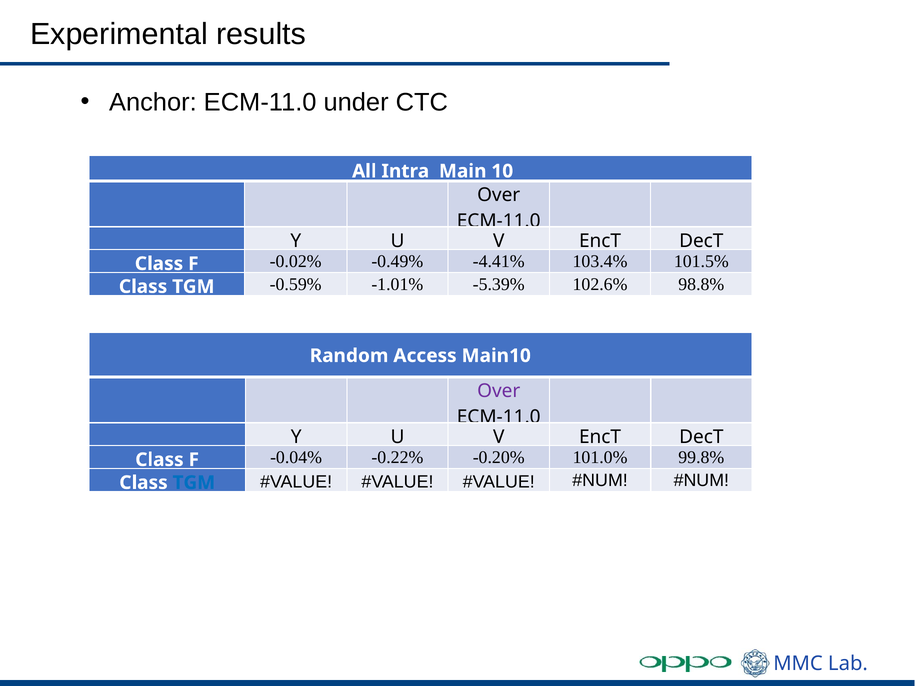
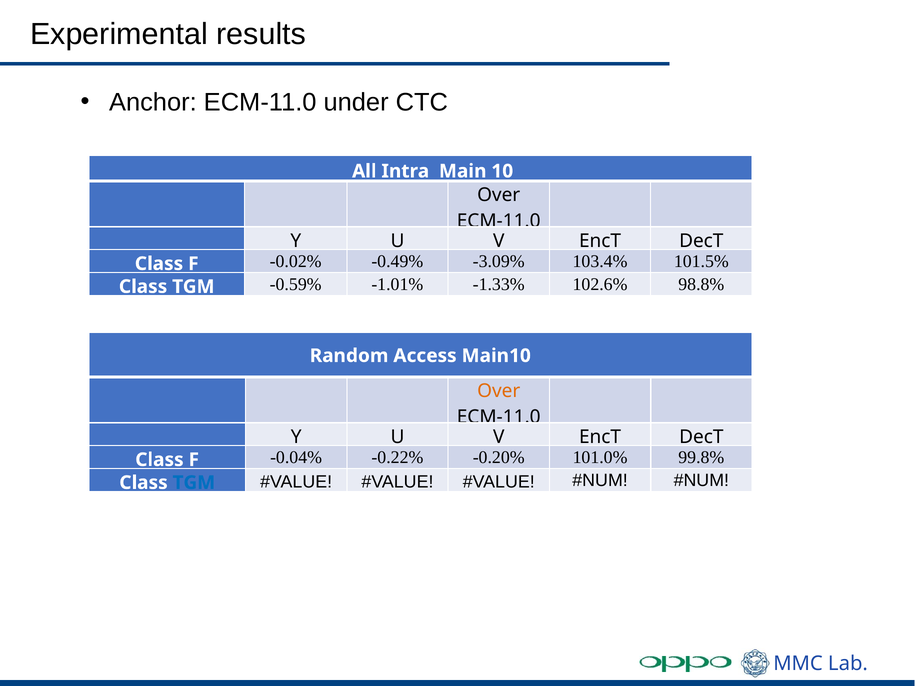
-4.41%: -4.41% -> -3.09%
-5.39%: -5.39% -> -1.33%
Over at (499, 391) colour: purple -> orange
